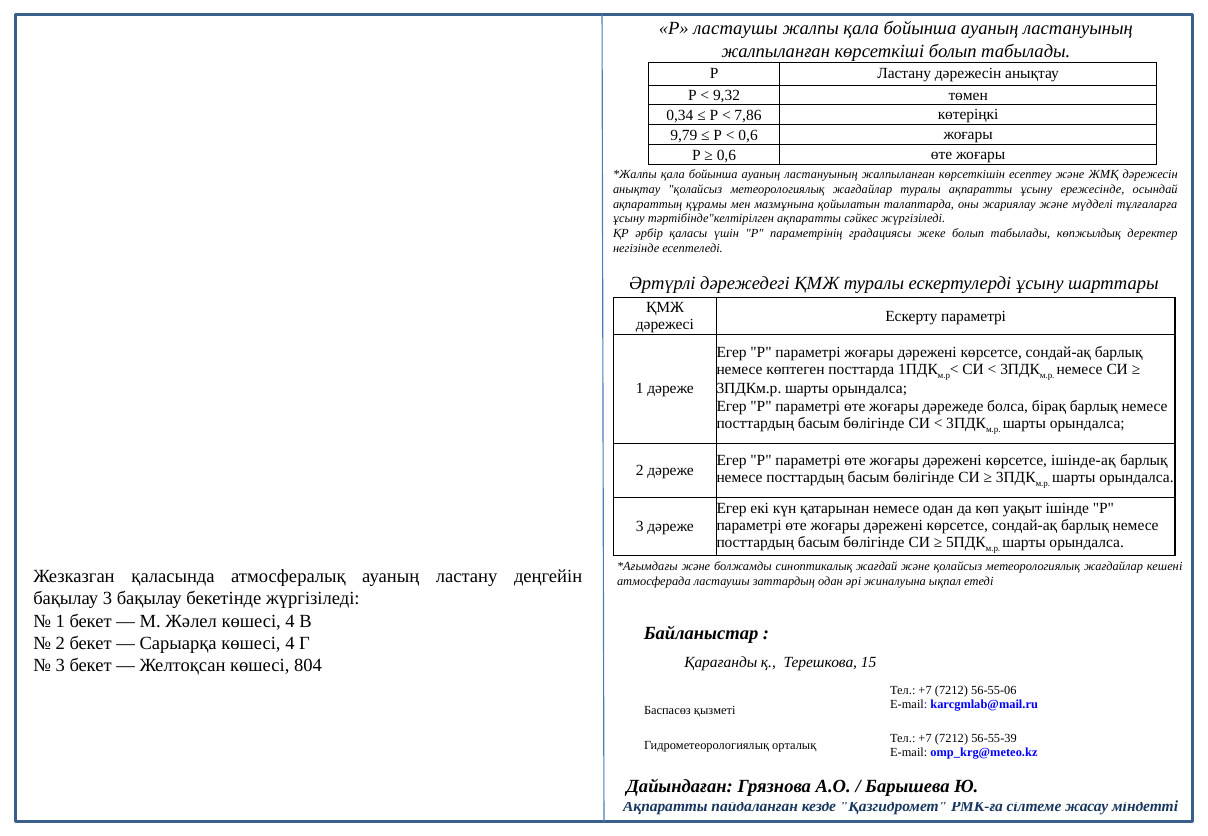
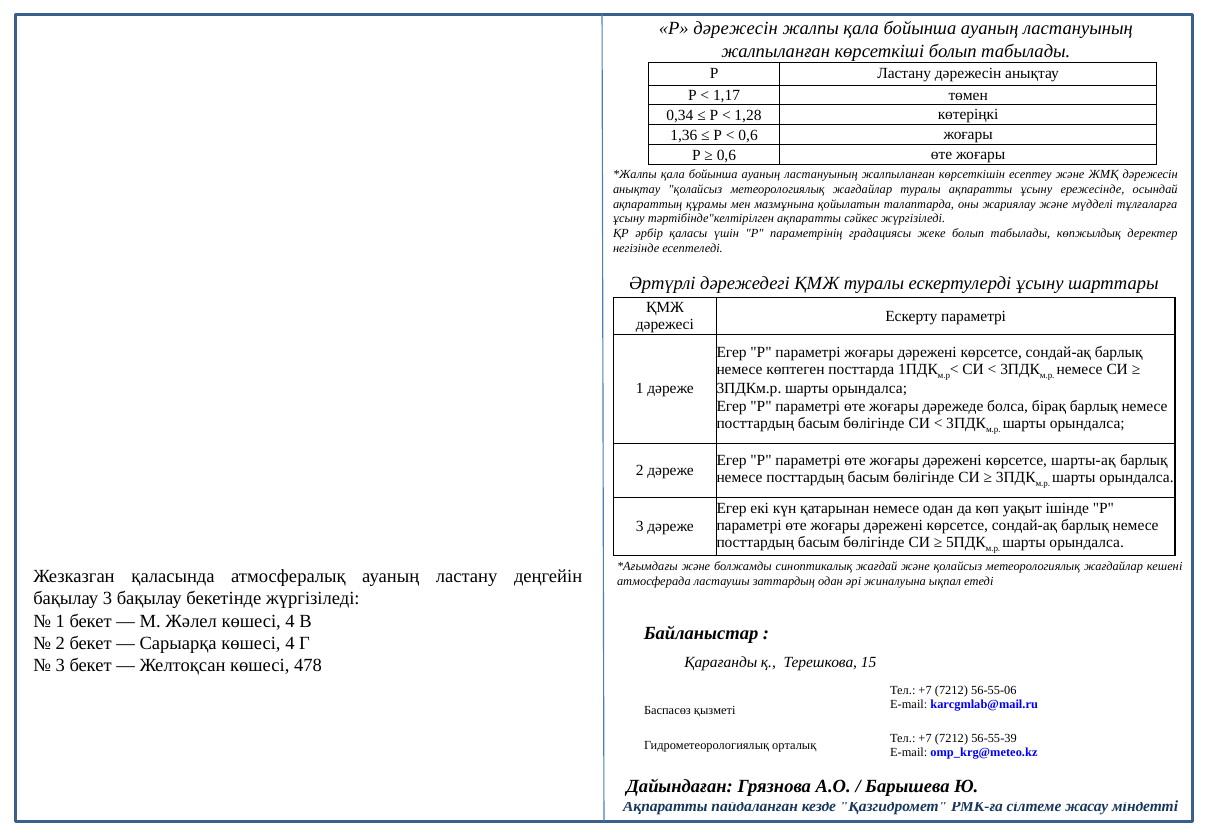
Р ластаушы: ластаушы -> дәрежесін
9,32: 9,32 -> 1,17
7,86: 7,86 -> 1,28
9,79: 9,79 -> 1,36
ішінде-ақ: ішінде-ақ -> шарты-ақ
804: 804 -> 478
